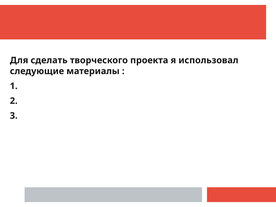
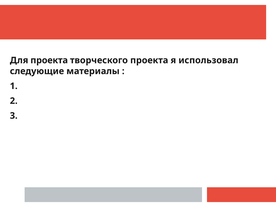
Для сделать: сделать -> проекта
